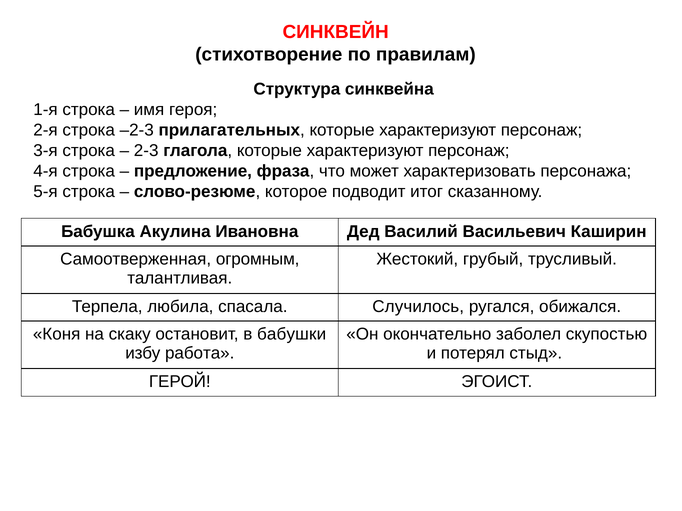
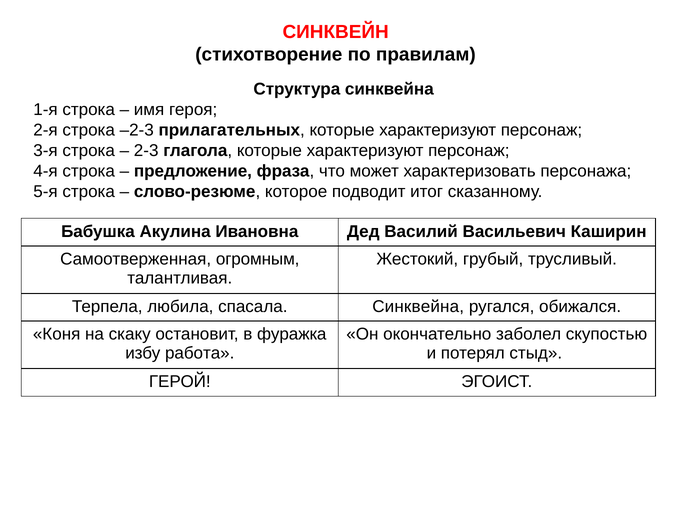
спасала Случилось: Случилось -> Синквейна
бабушки: бабушки -> фуражка
